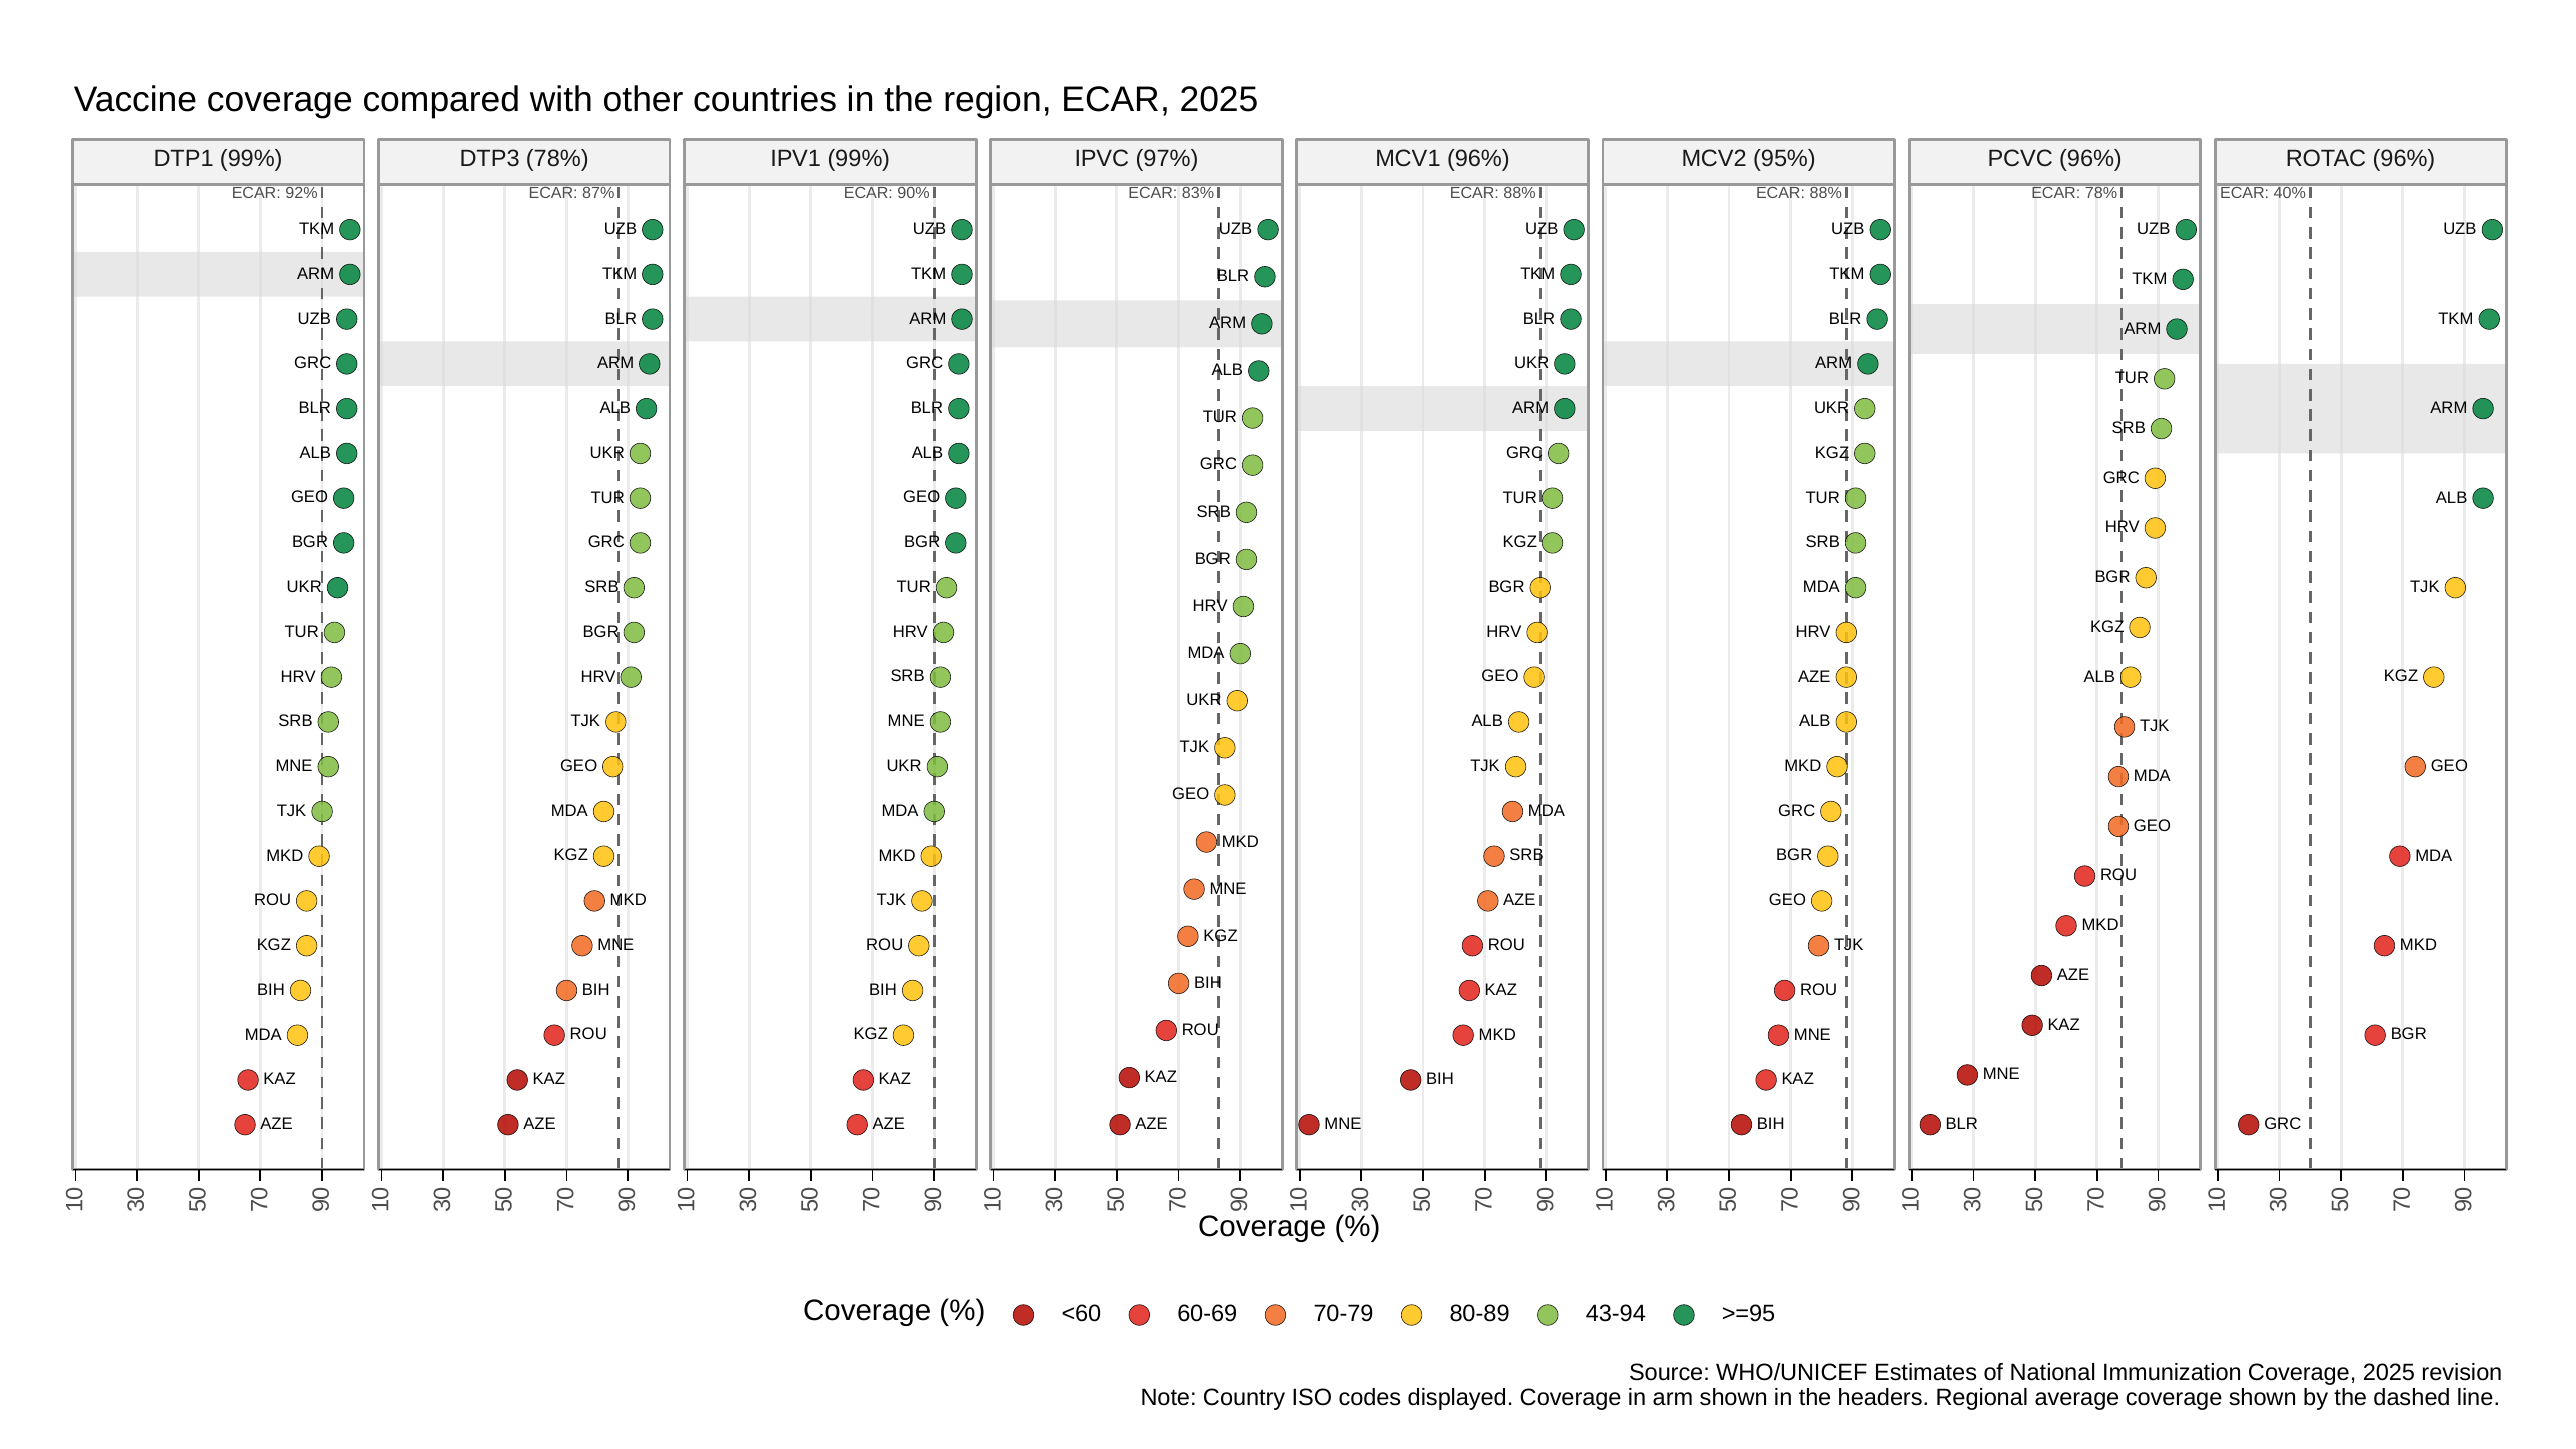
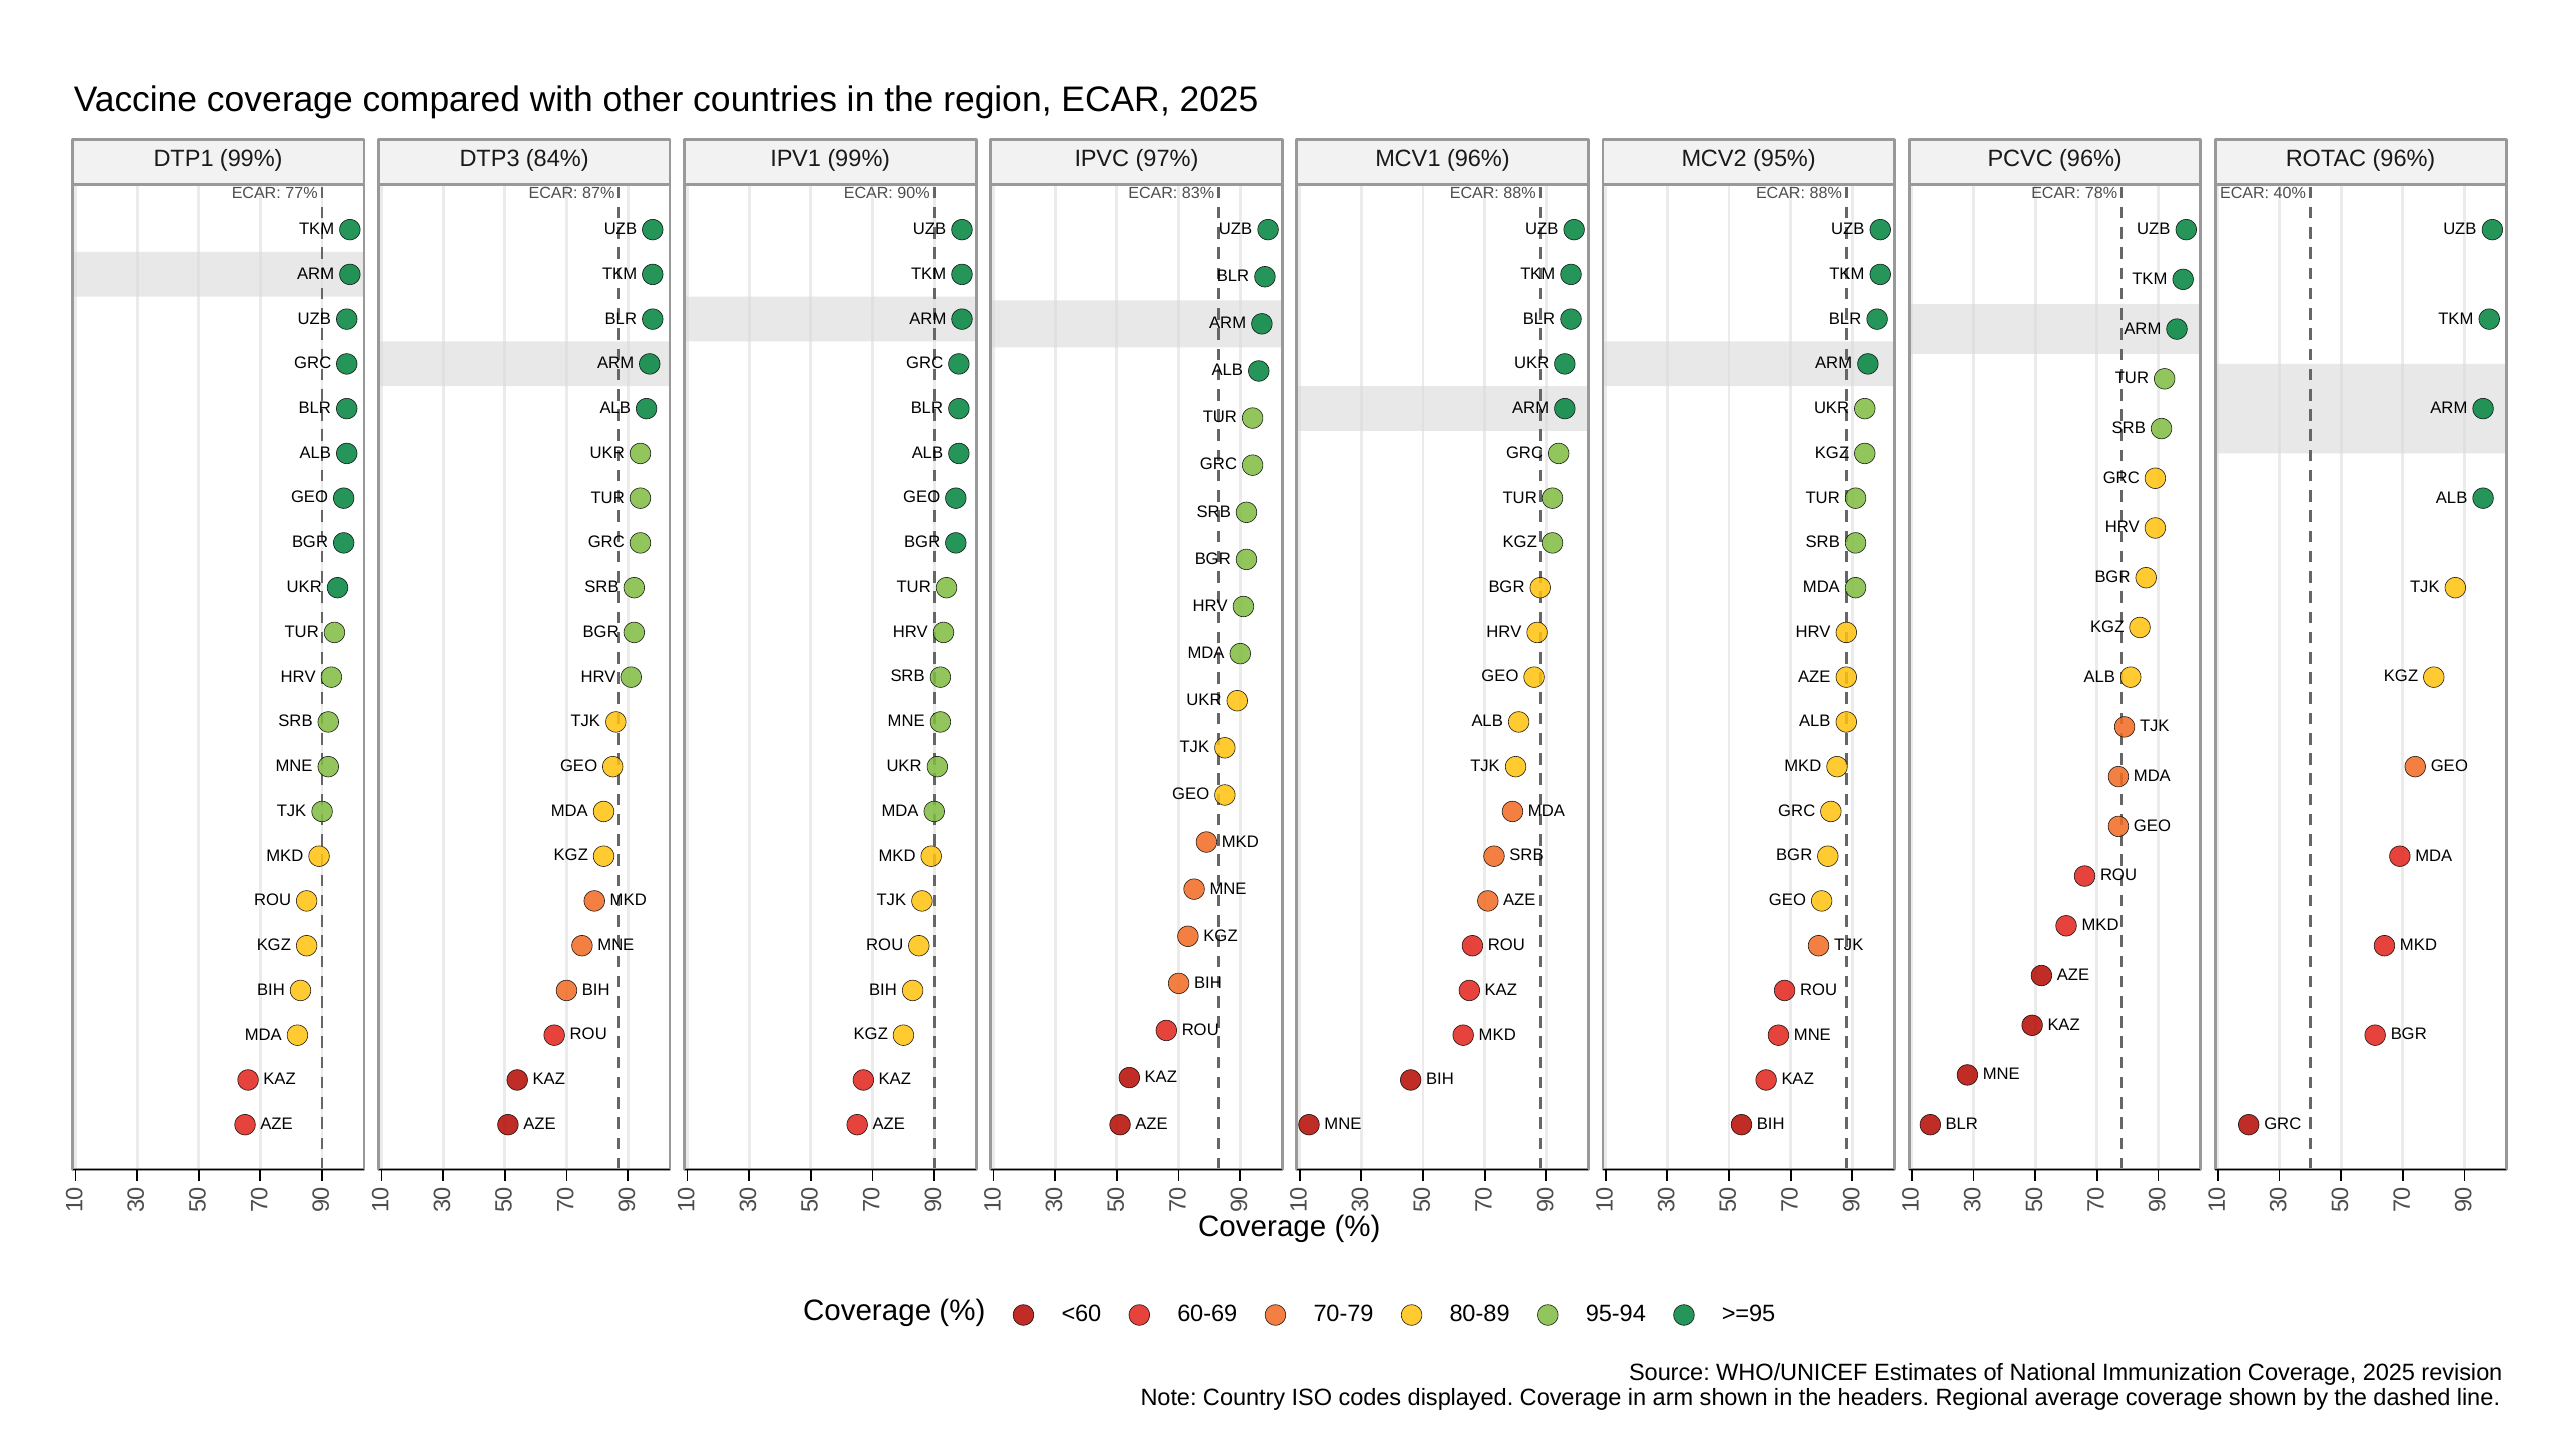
DTP3 78%: 78% -> 84%
92%: 92% -> 77%
43-94: 43-94 -> 95-94
